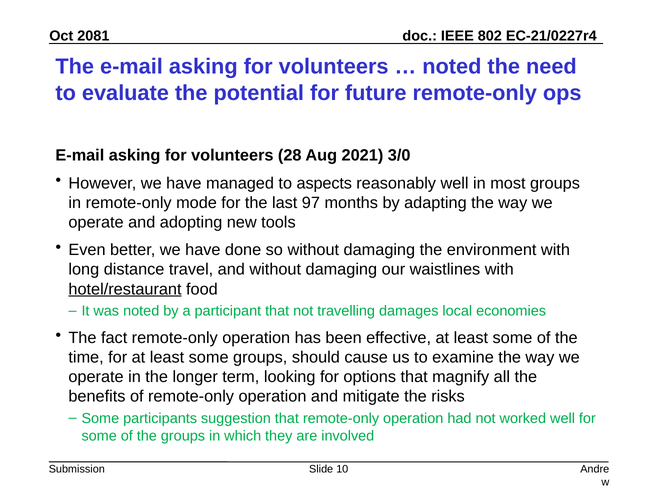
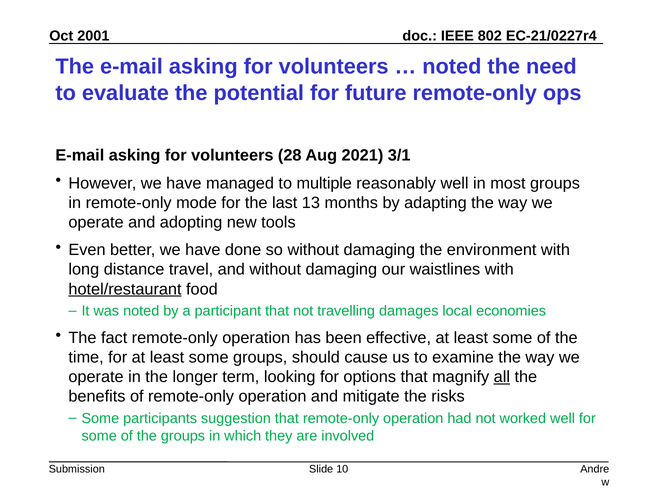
2081: 2081 -> 2001
3/0: 3/0 -> 3/1
aspects: aspects -> multiple
97: 97 -> 13
all underline: none -> present
